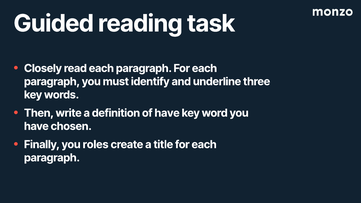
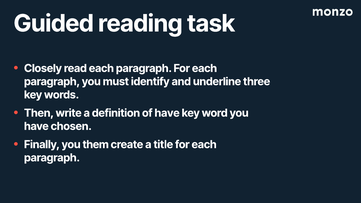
roles: roles -> them
